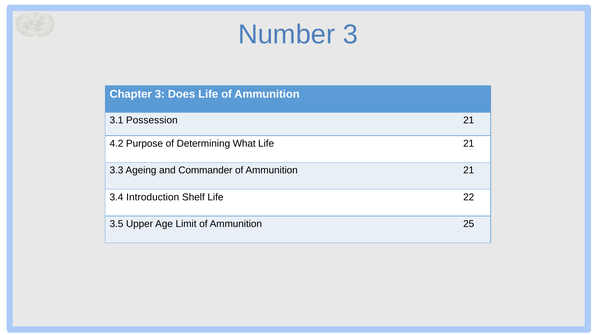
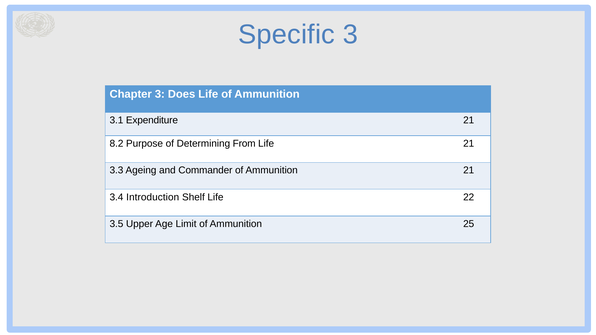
Number: Number -> Specific
Possession: Possession -> Expenditure
4.2: 4.2 -> 8.2
What: What -> From
